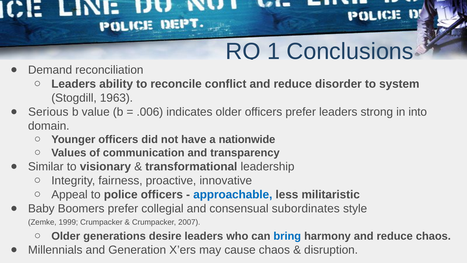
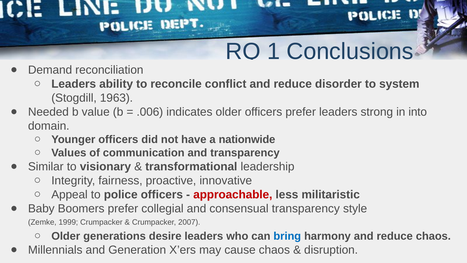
Serious: Serious -> Needed
approachable colour: blue -> red
consensual subordinates: subordinates -> transparency
